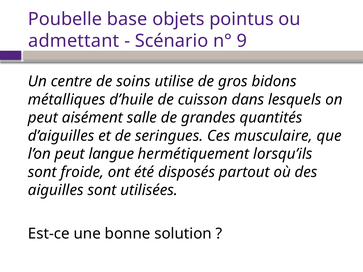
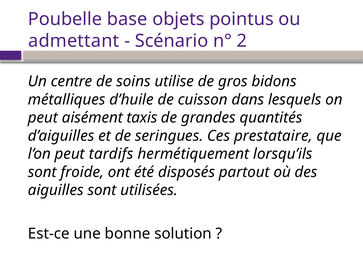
9: 9 -> 2
salle: salle -> taxis
musculaire: musculaire -> prestataire
langue: langue -> tardifs
